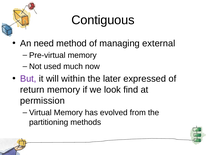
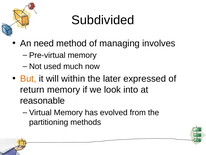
Contiguous: Contiguous -> Subdivided
external: external -> involves
But colour: purple -> orange
find: find -> into
permission: permission -> reasonable
